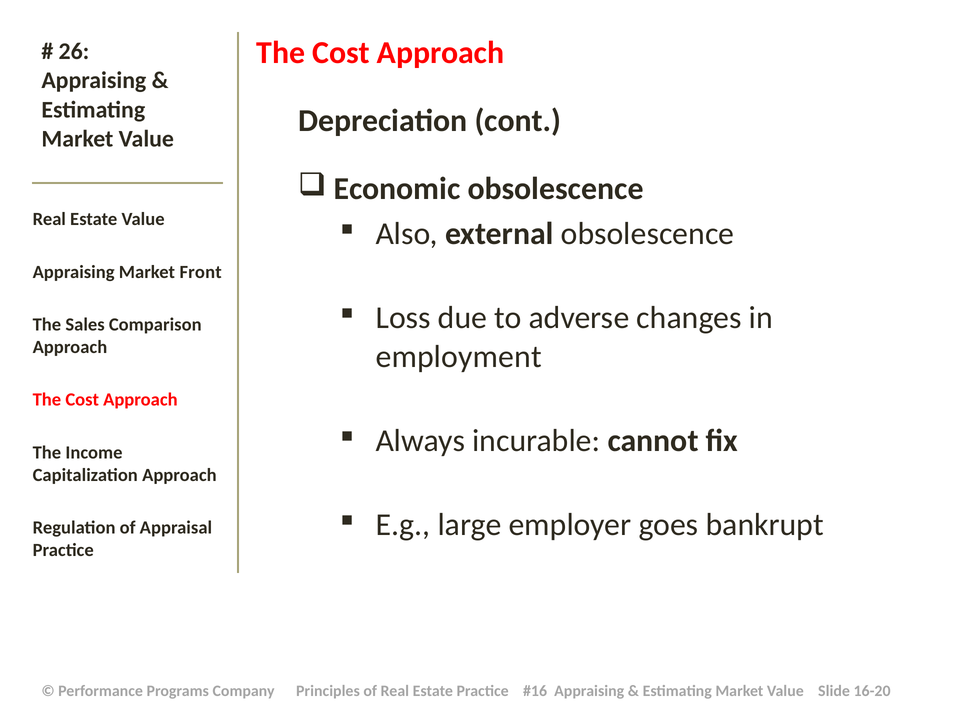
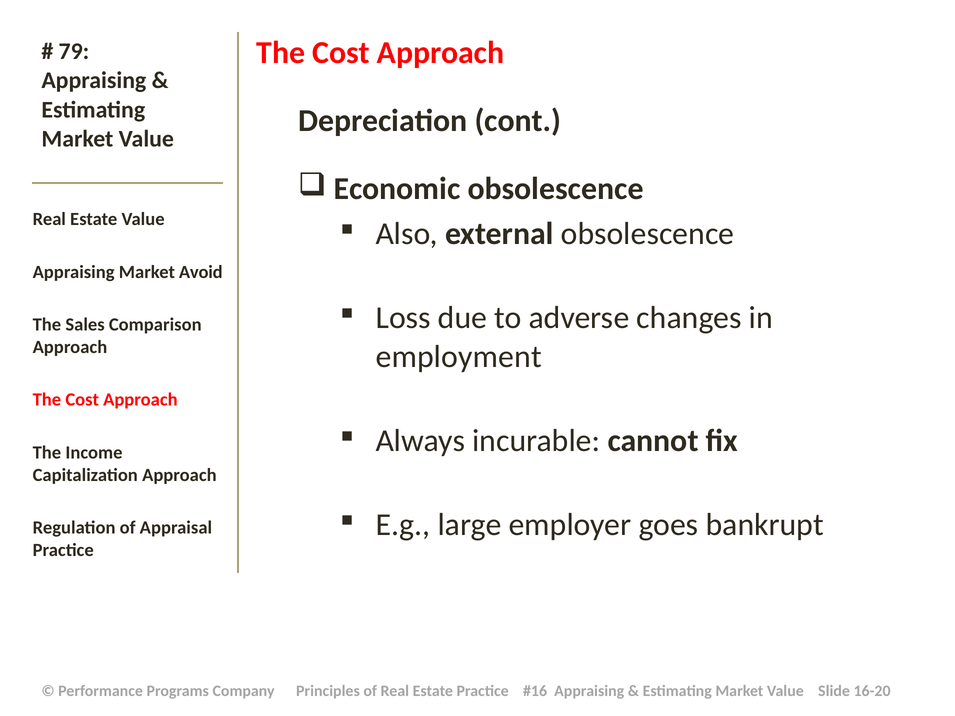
26: 26 -> 79
Front: Front -> Avoid
